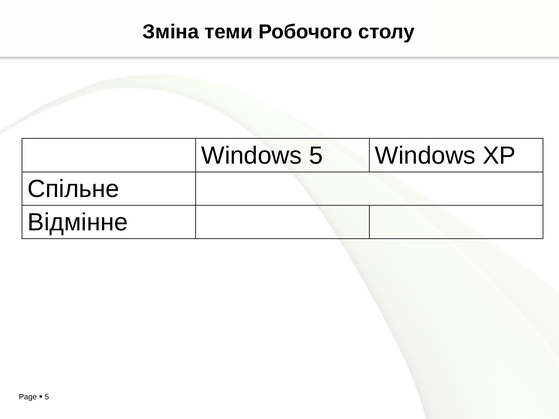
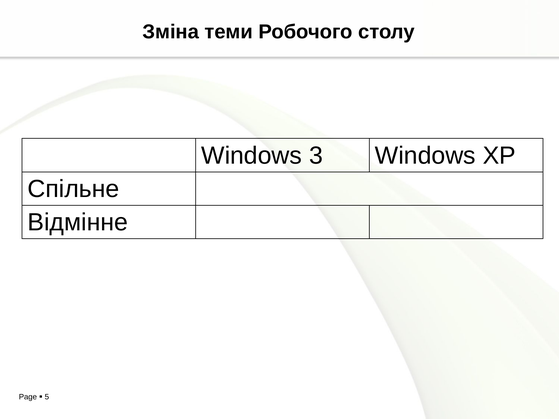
Windows 5: 5 -> 3
